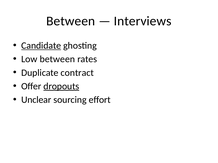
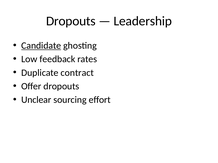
Between at (71, 21): Between -> Dropouts
Interviews: Interviews -> Leadership
Low between: between -> feedback
dropouts at (61, 86) underline: present -> none
